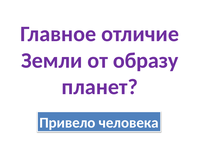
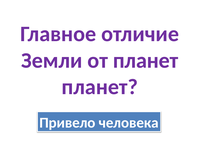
от образу: образу -> планет
